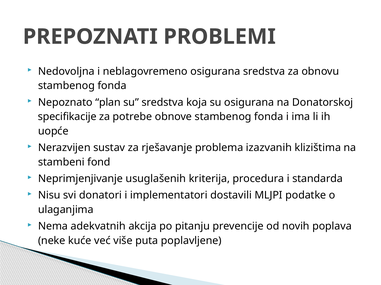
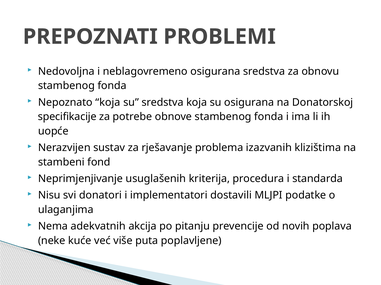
Nepoznato plan: plan -> koja
